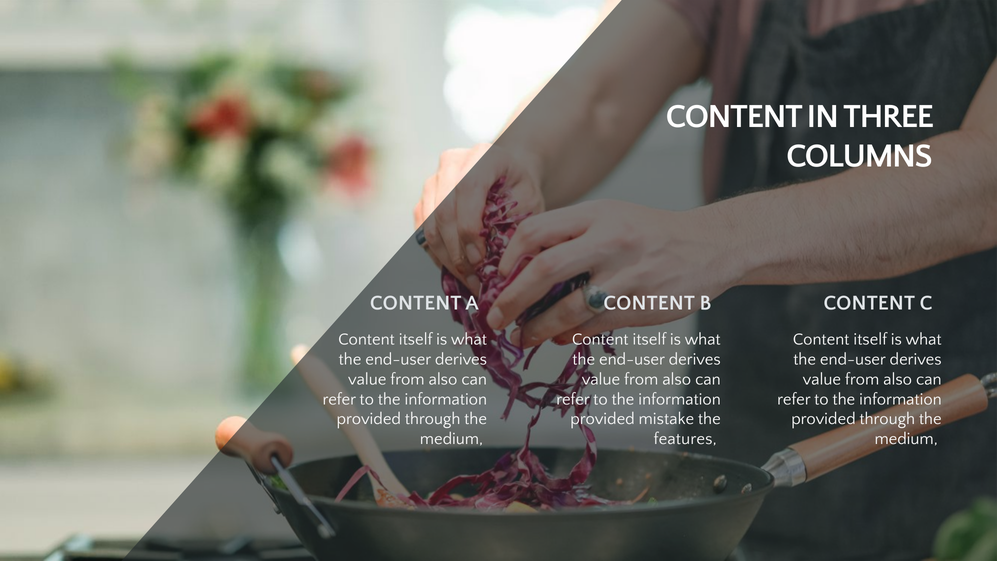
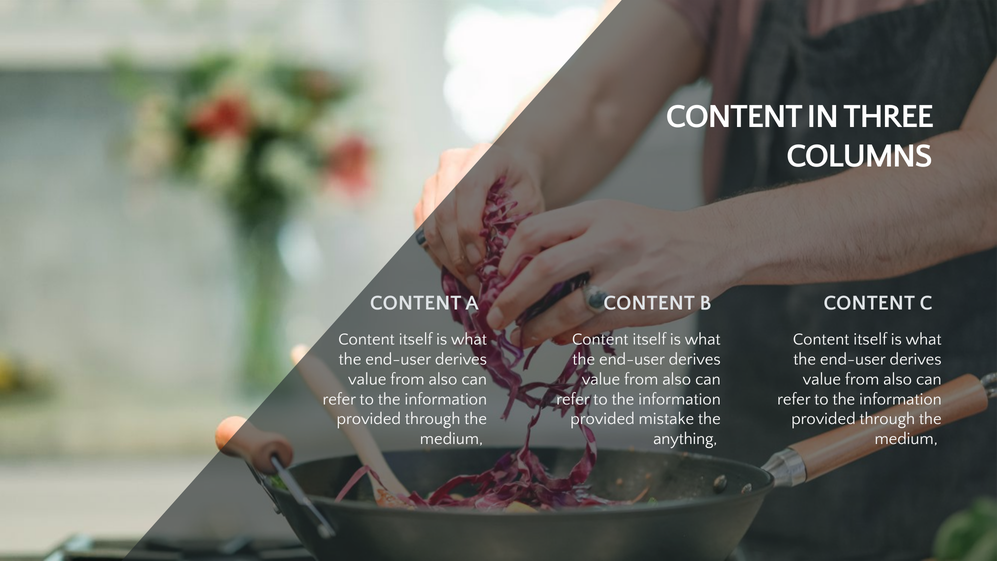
features: features -> anything
